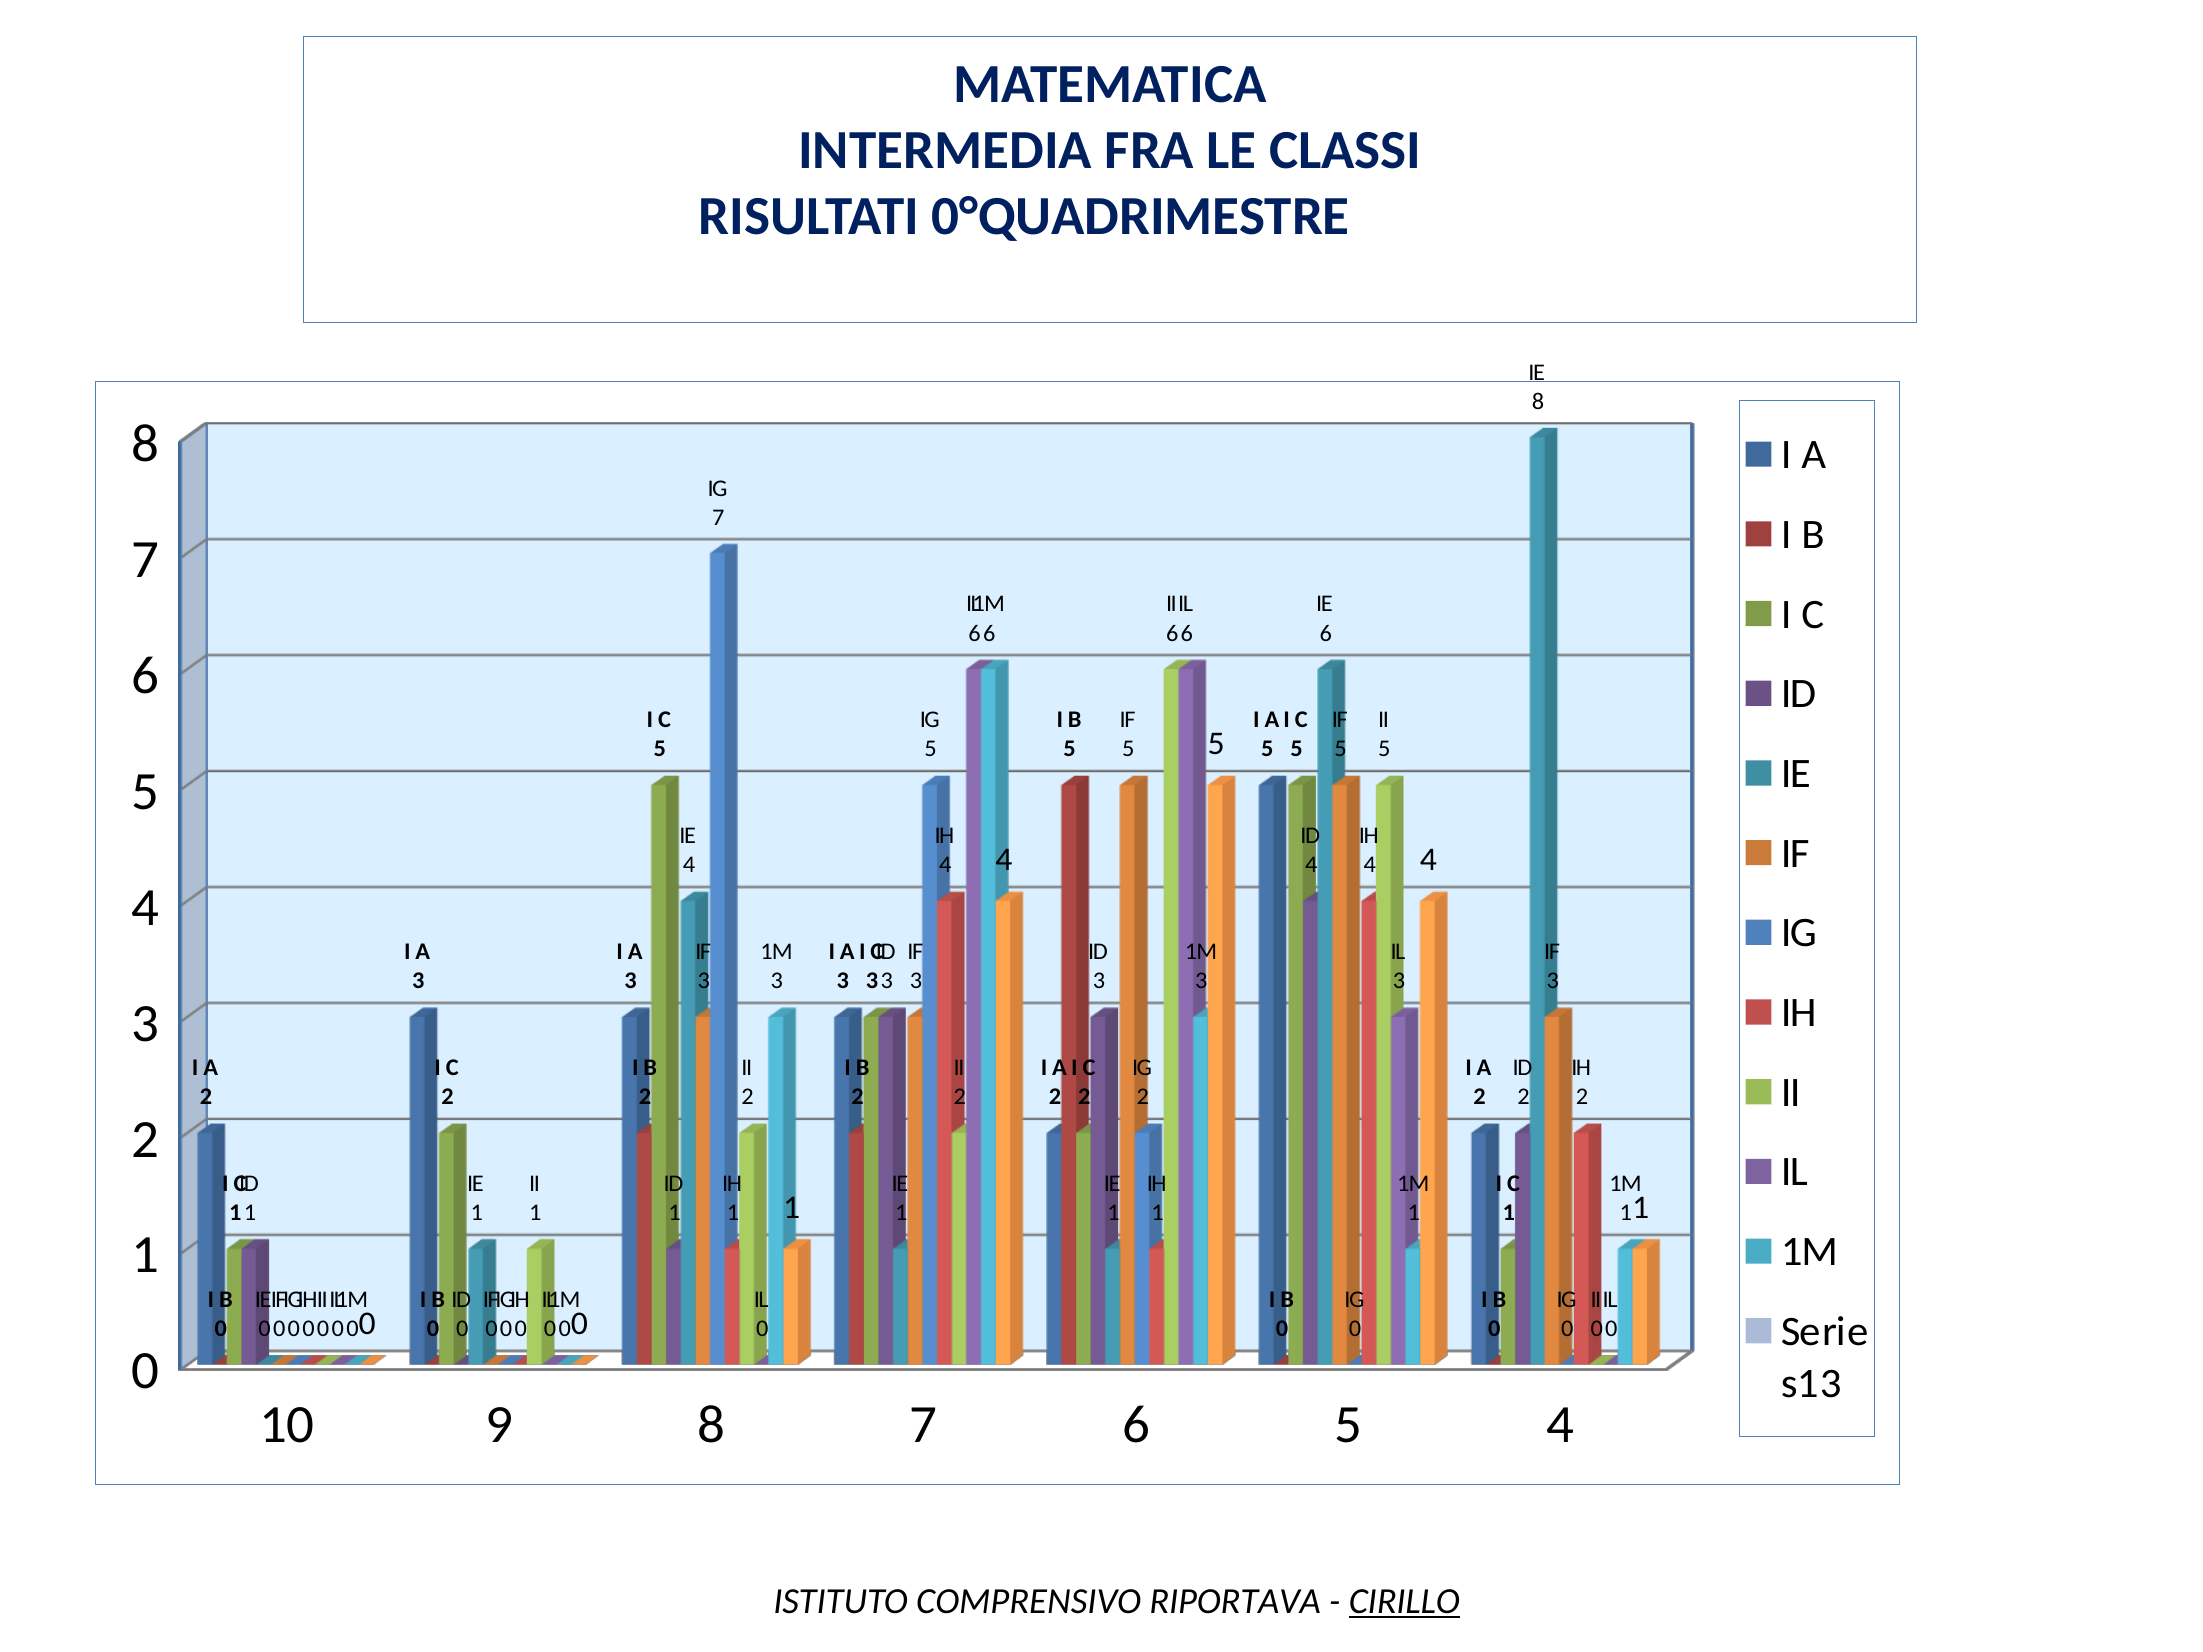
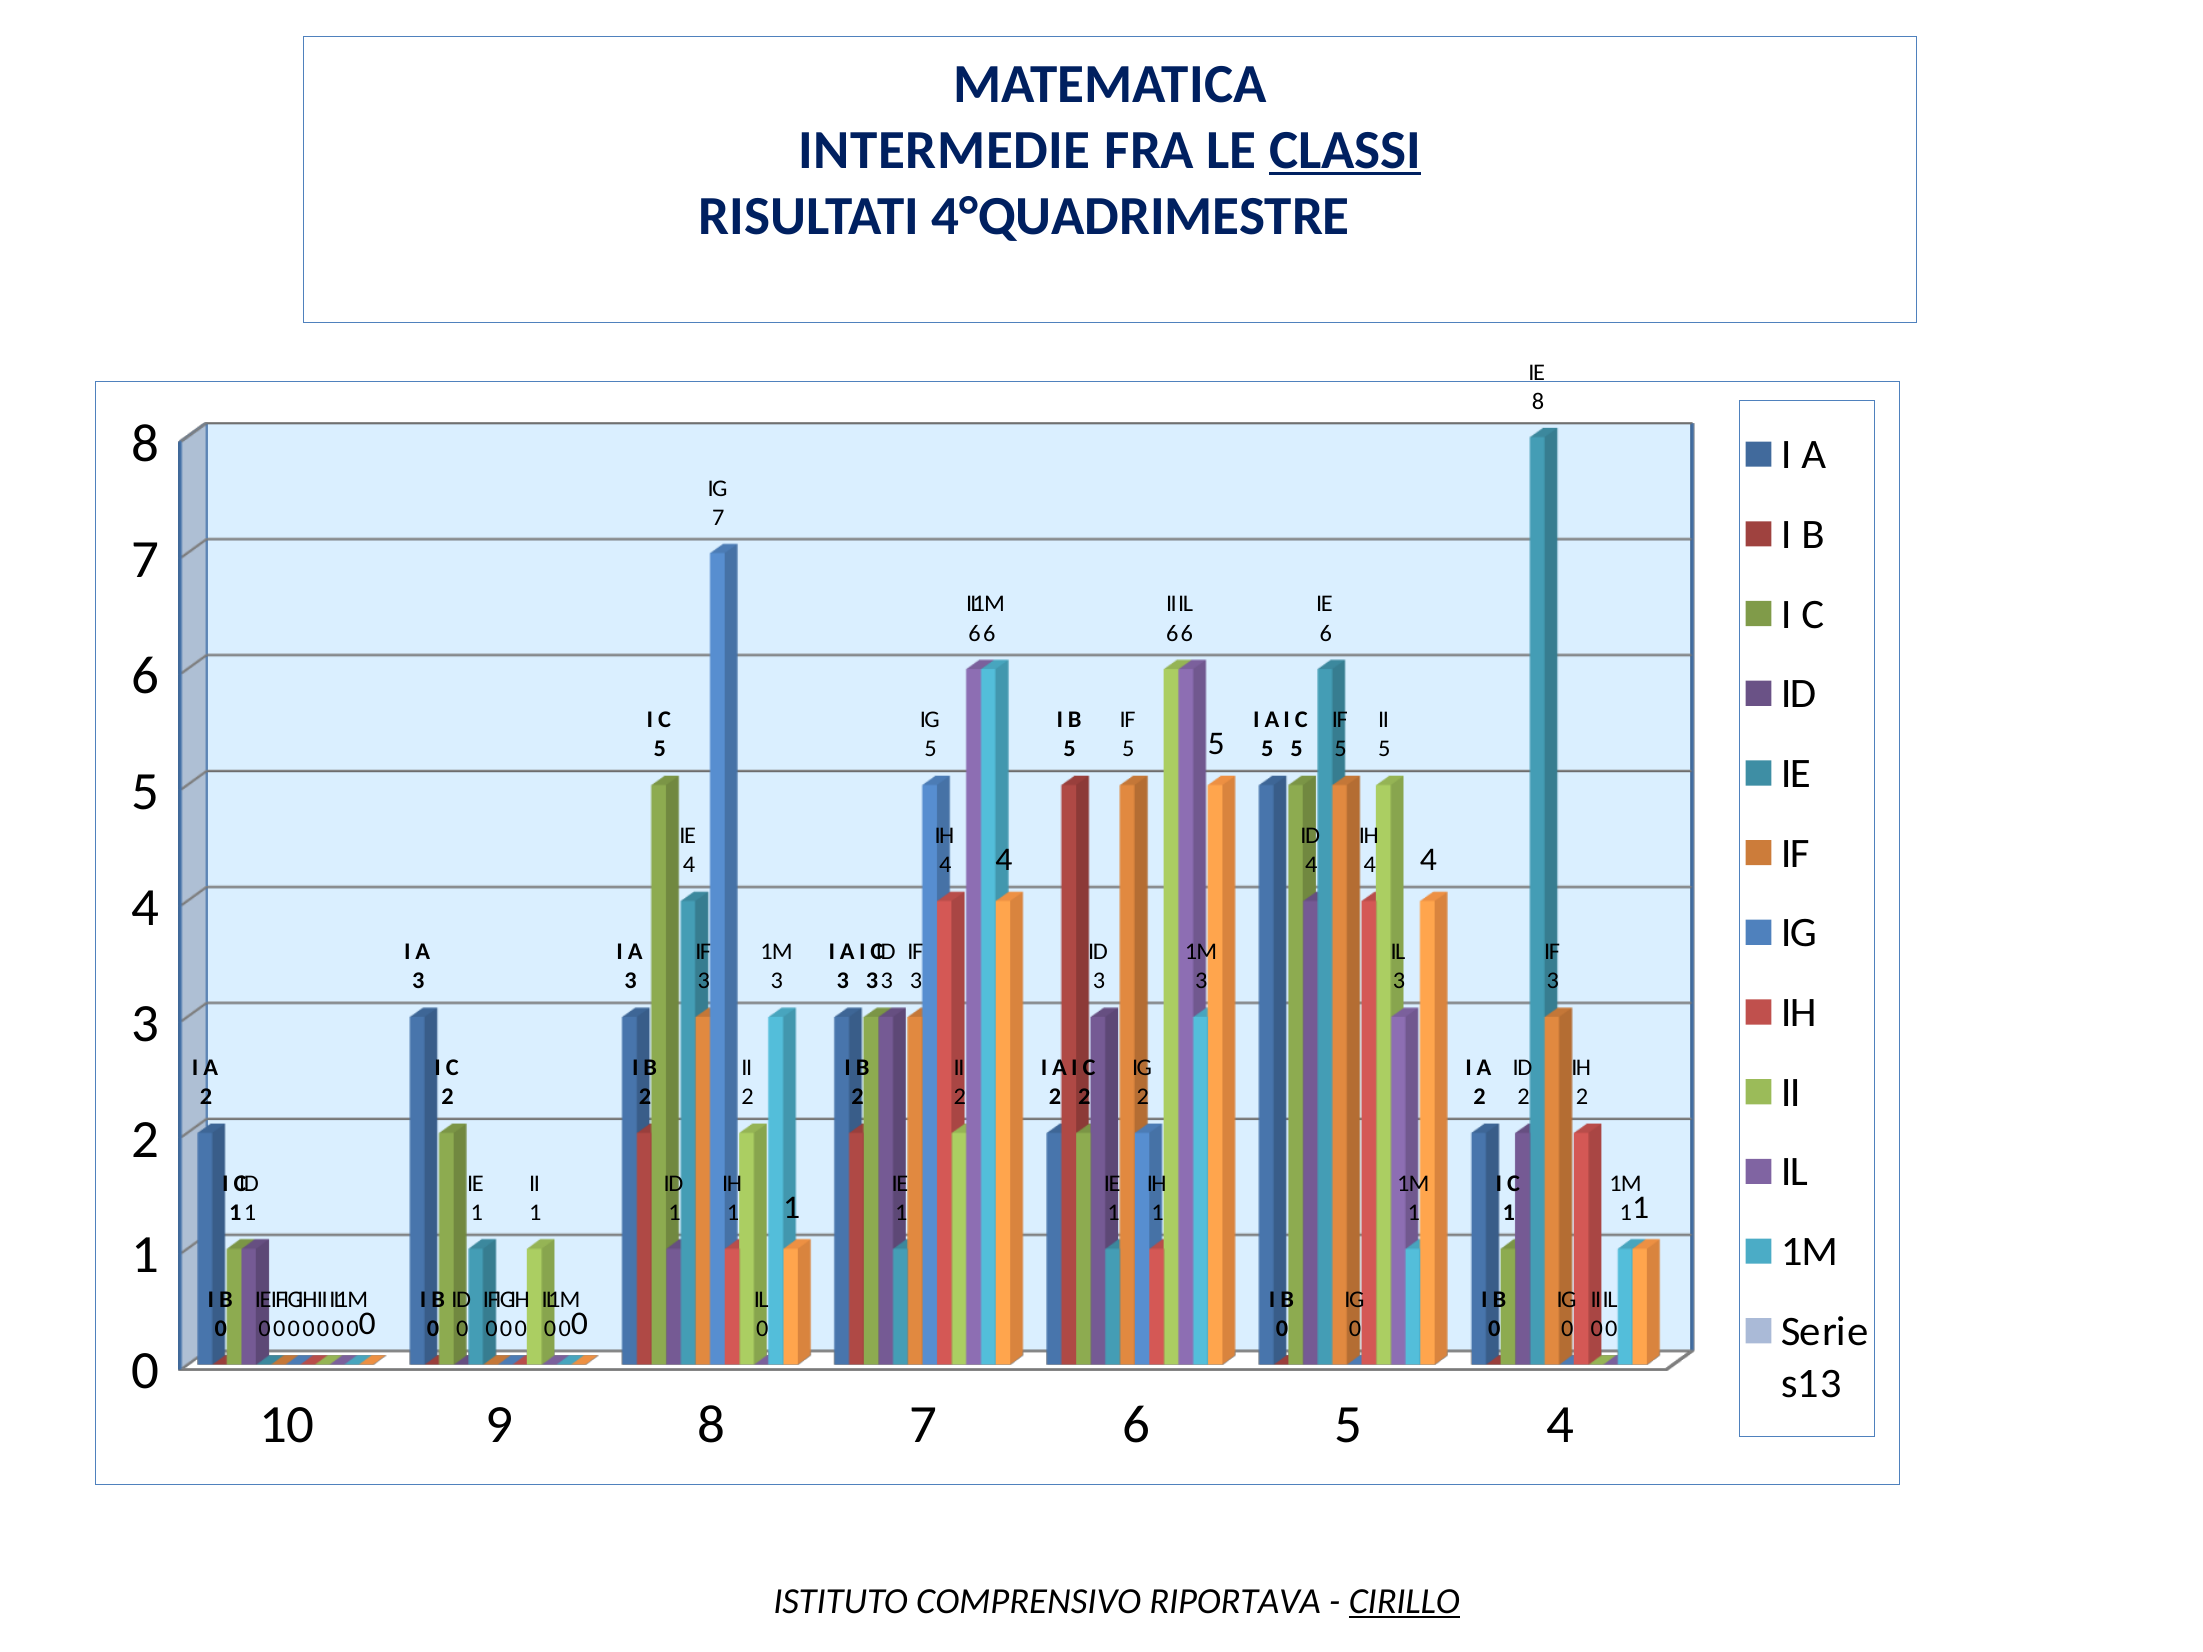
INTERMEDIA: INTERMEDIA -> INTERMEDIE
CLASSI underline: none -> present
0°QUADRIMESTRE: 0°QUADRIMESTRE -> 4°QUADRIMESTRE
